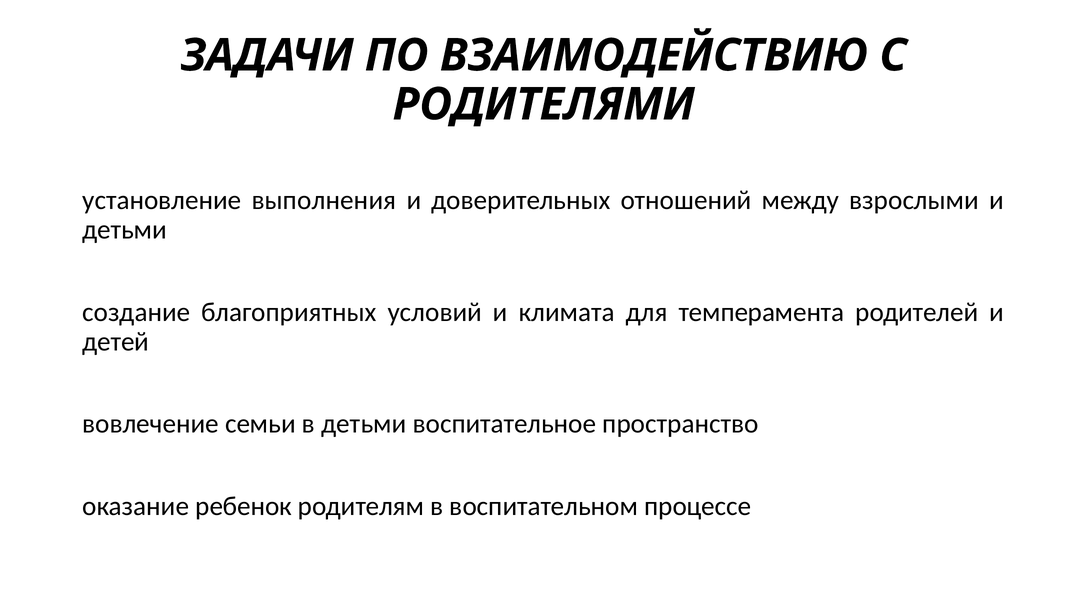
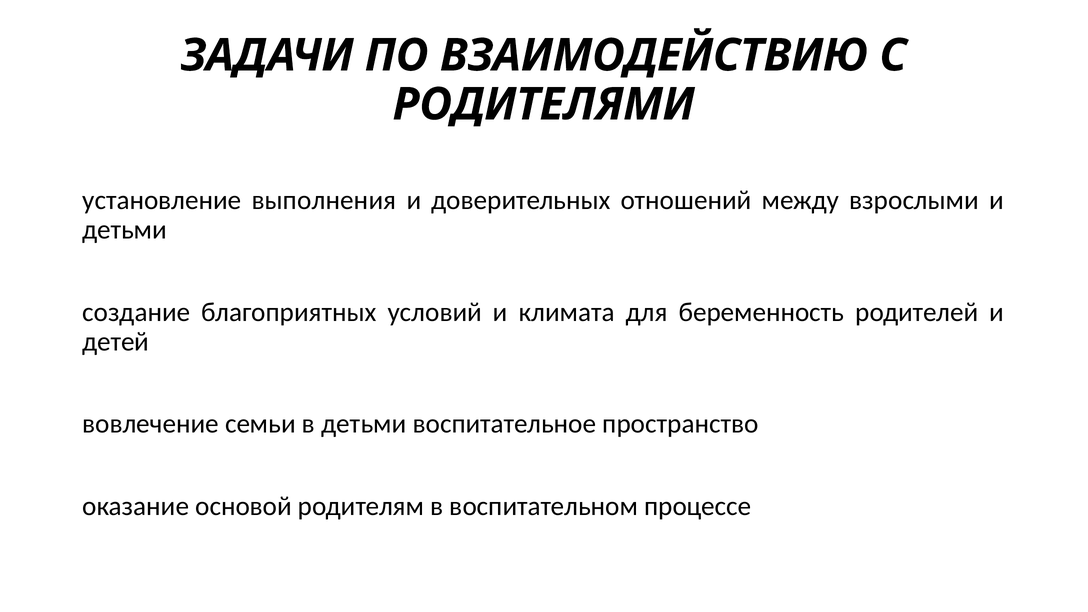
темперамента: темперамента -> беременность
ребенок: ребенок -> основой
